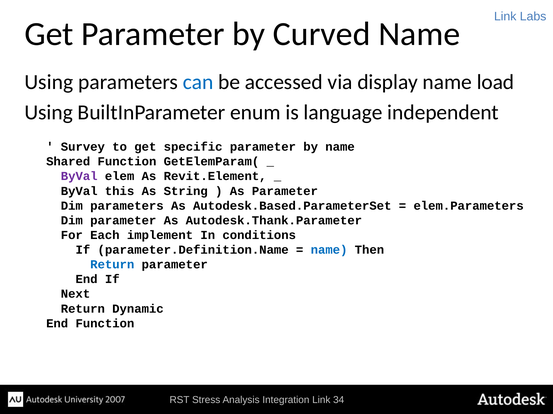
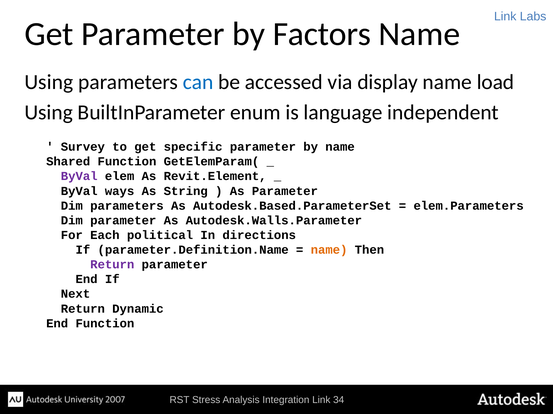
Curved: Curved -> Factors
this: this -> ways
Autodesk.Thank.Parameter: Autodesk.Thank.Parameter -> Autodesk.Walls.Parameter
implement: implement -> political
conditions: conditions -> directions
name at (329, 250) colour: blue -> orange
Return at (112, 265) colour: blue -> purple
